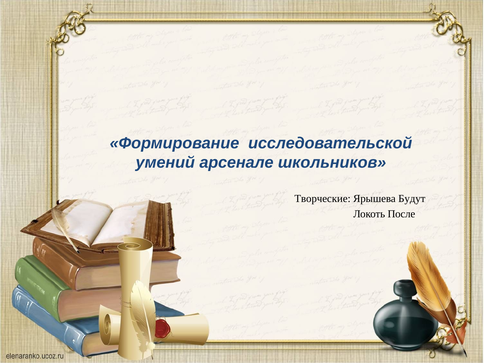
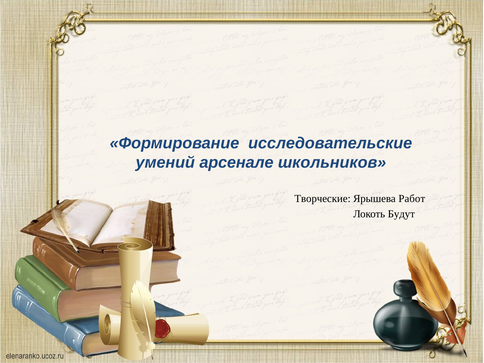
исследовательской: исследовательской -> исследовательские
Будут: Будут -> Работ
После: После -> Будут
